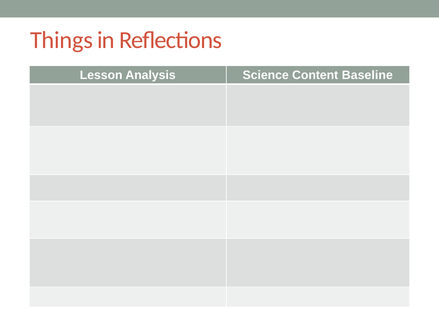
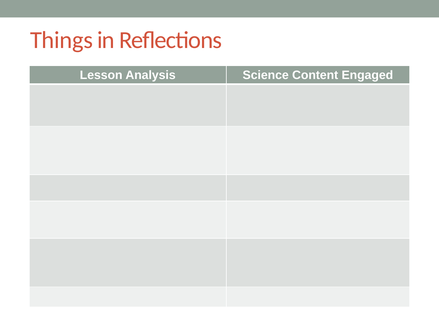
Baseline: Baseline -> Engaged
